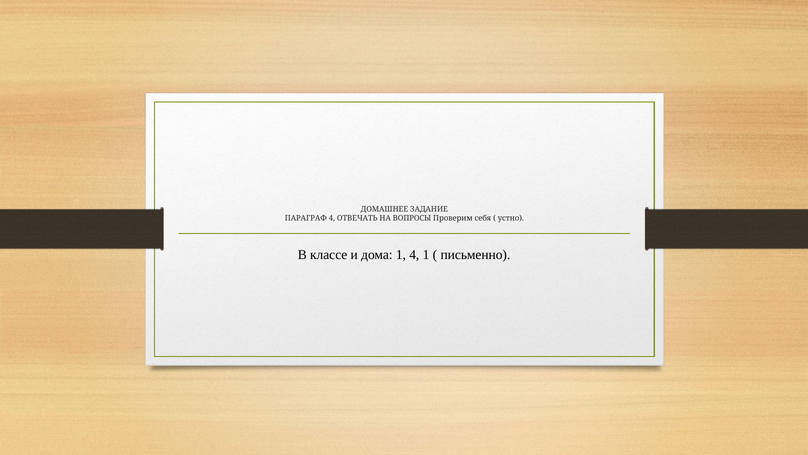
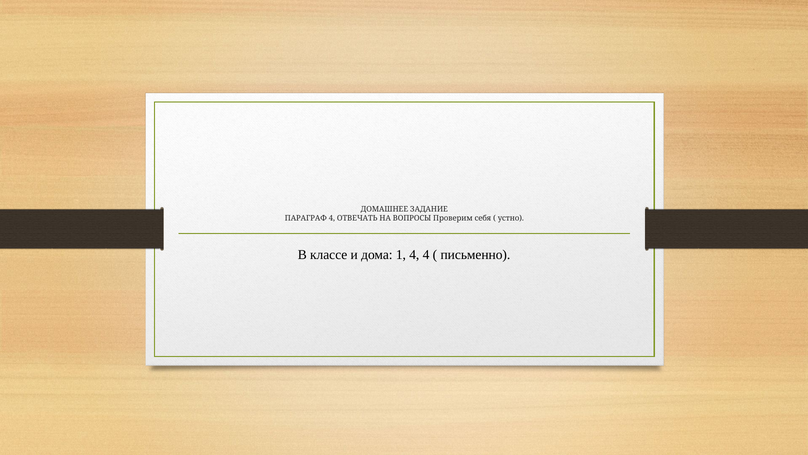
4 1: 1 -> 4
